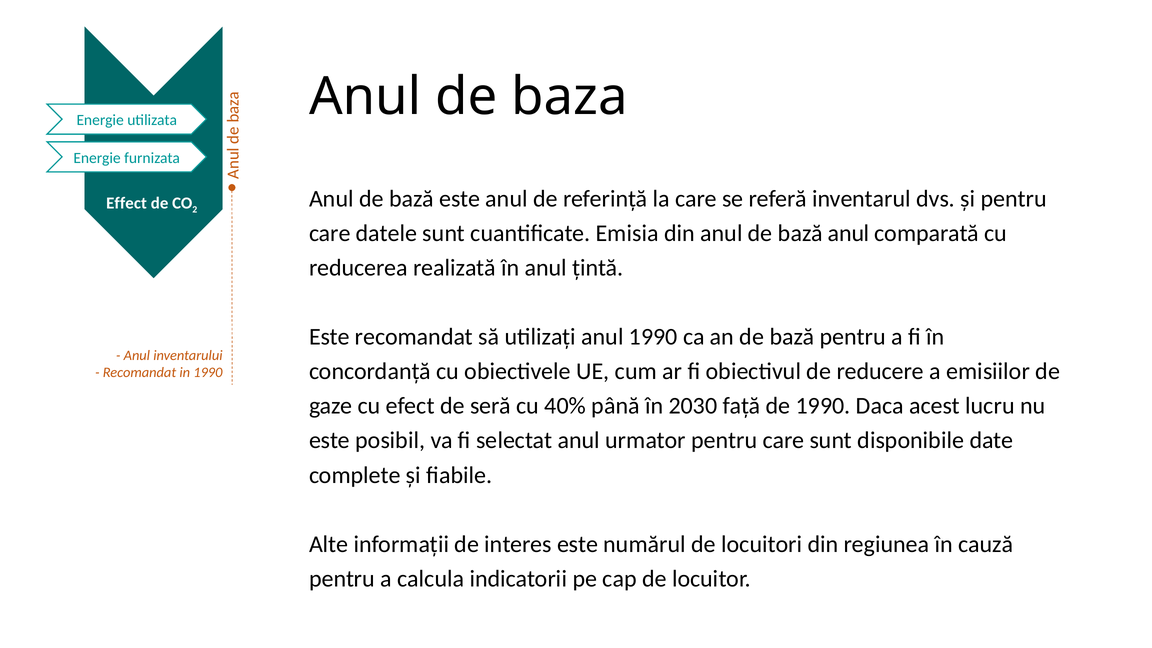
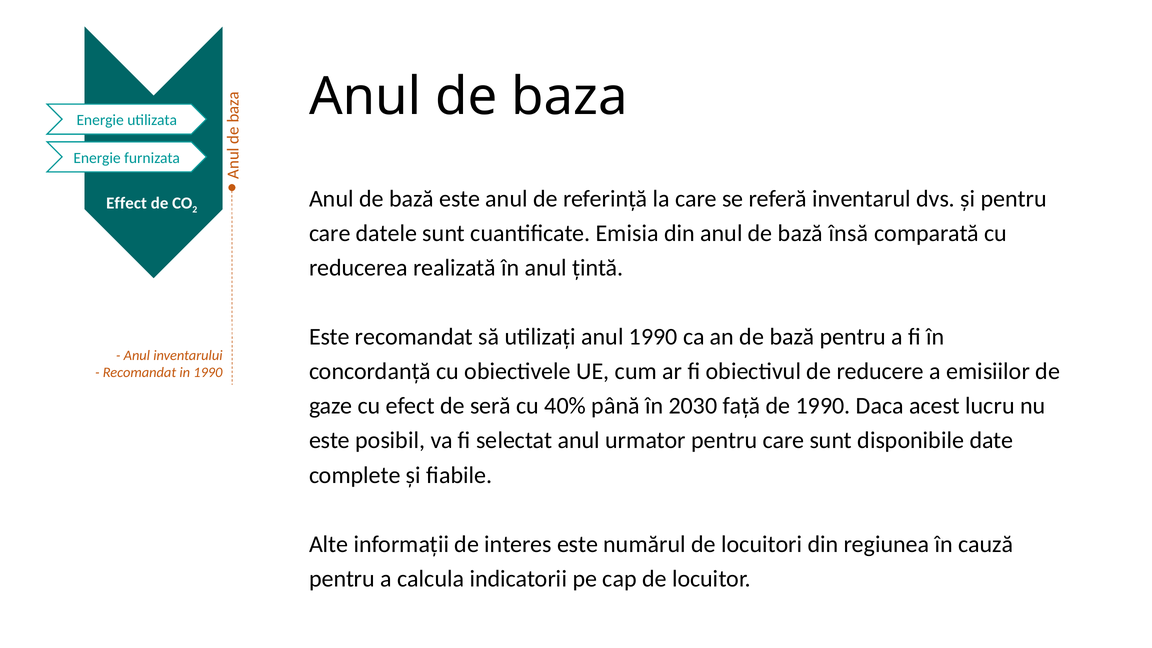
bază anul: anul -> însă
